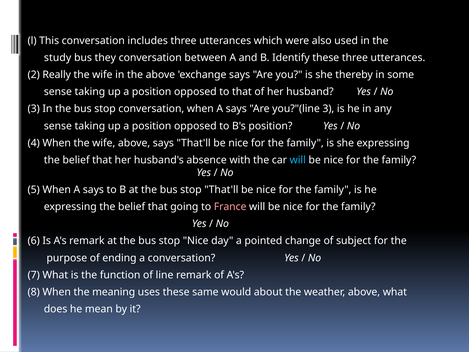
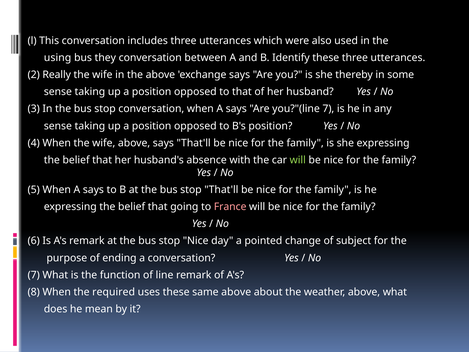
study: study -> using
you?"(line 3: 3 -> 7
will at (298, 160) colour: light blue -> light green
meaning: meaning -> required
same would: would -> above
